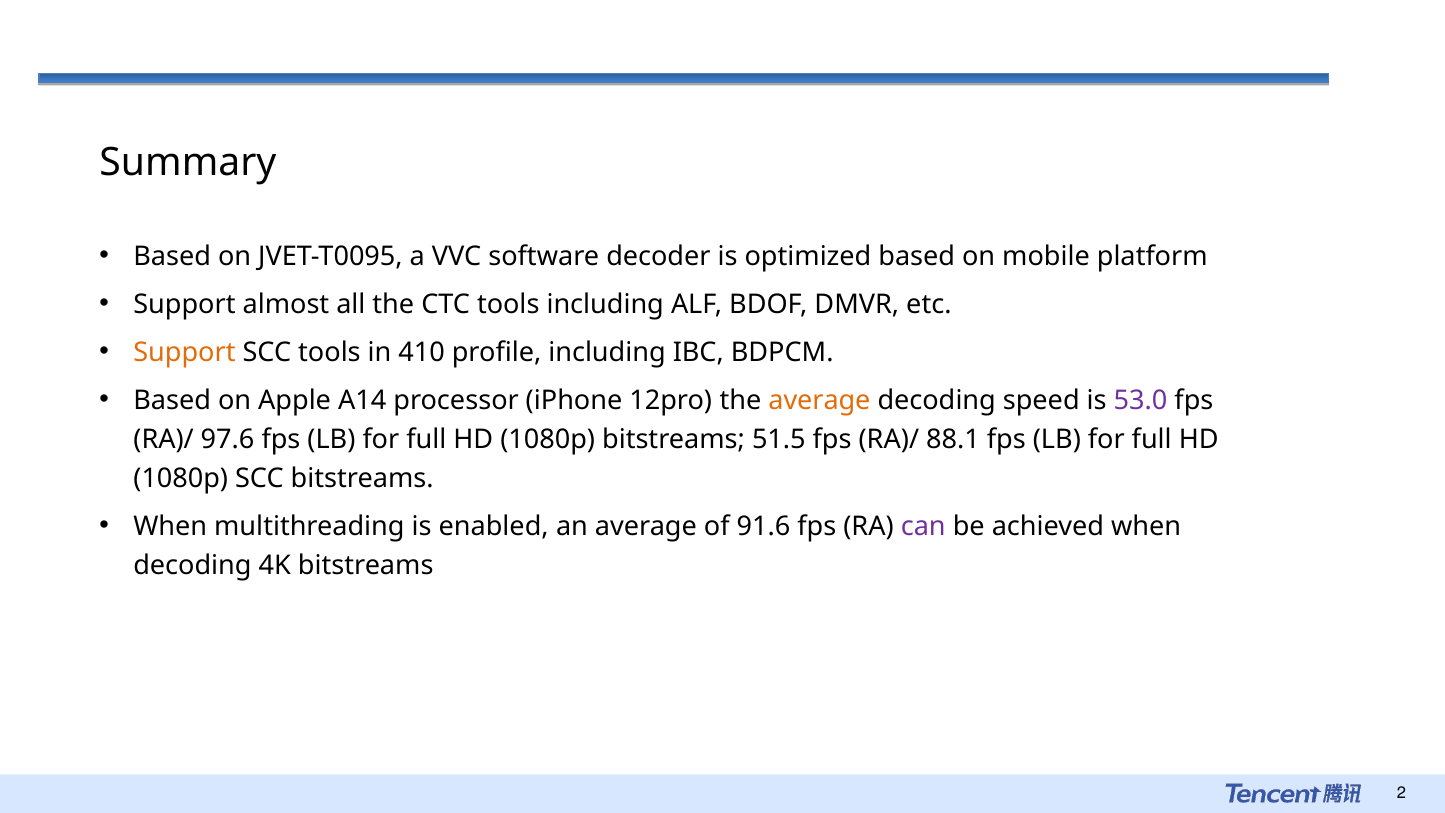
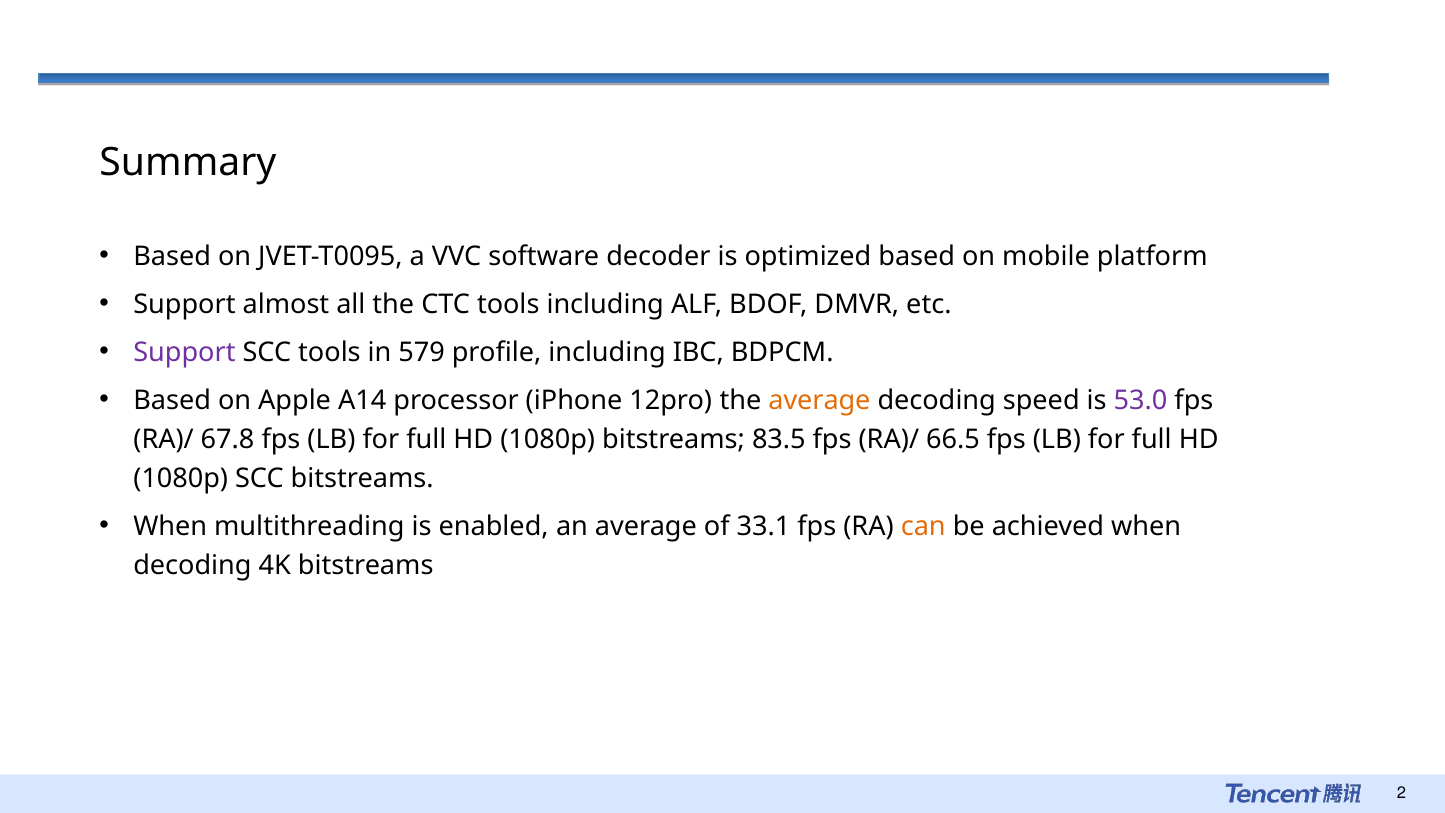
Support at (184, 352) colour: orange -> purple
410: 410 -> 579
97.6: 97.6 -> 67.8
51.5: 51.5 -> 83.5
88.1: 88.1 -> 66.5
91.6: 91.6 -> 33.1
can colour: purple -> orange
